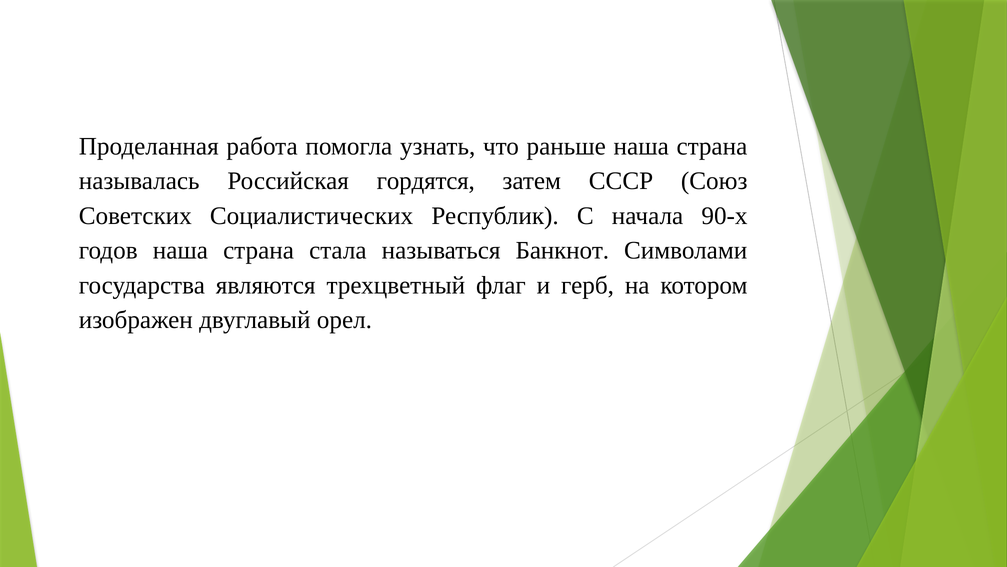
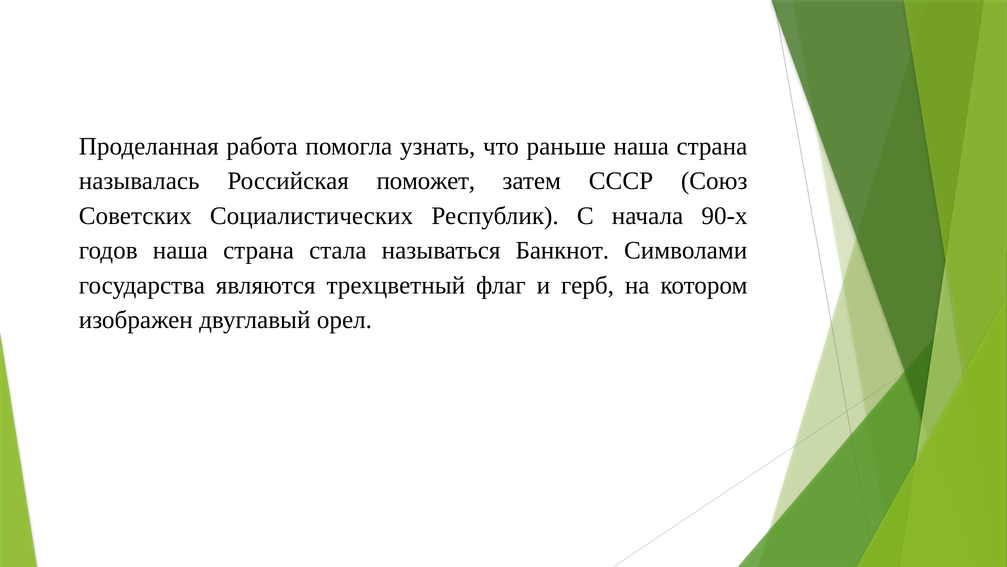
гордятся: гордятся -> поможет
